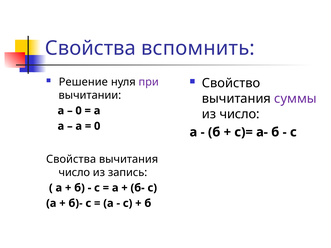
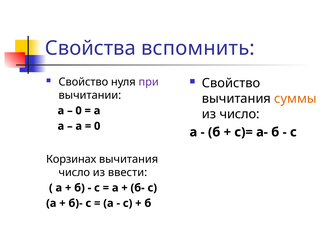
Решение at (83, 82): Решение -> Свойство
суммы colour: purple -> orange
Свойства at (71, 159): Свойства -> Корзинах
запись: запись -> ввести
